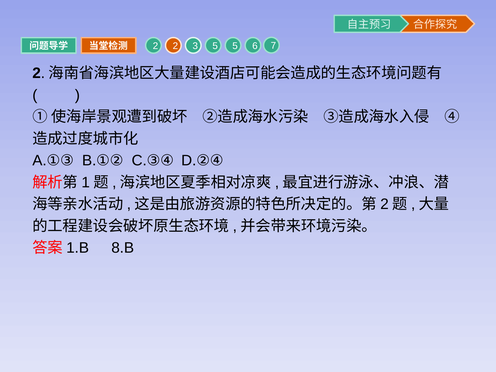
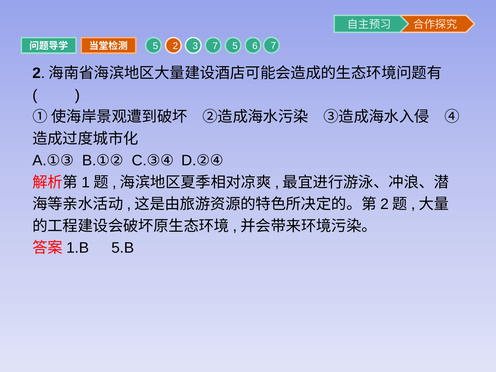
2 at (155, 46): 2 -> 5
3 5: 5 -> 7
8.B: 8.B -> 5.B
